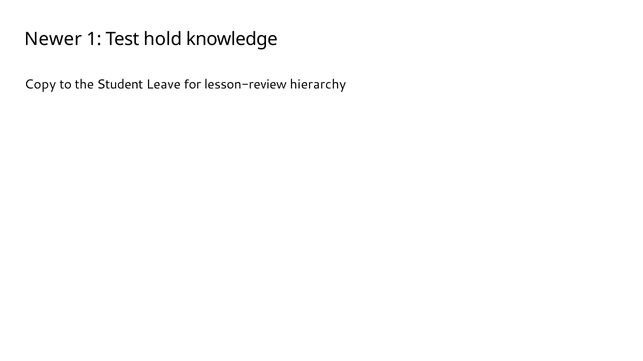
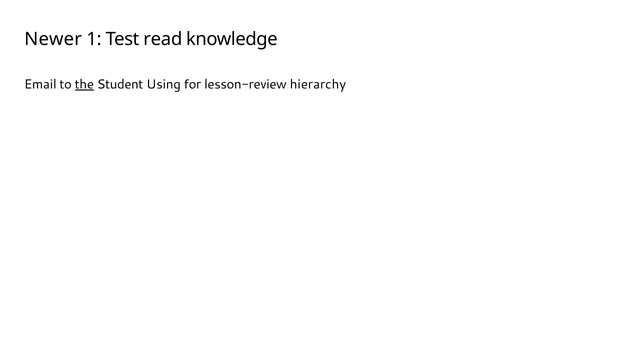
hold: hold -> read
Copy: Copy -> Email
the underline: none -> present
Leave: Leave -> Using
